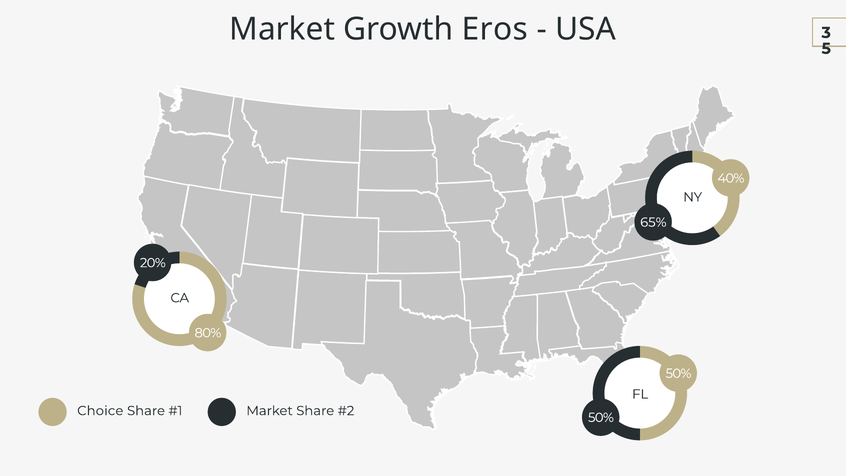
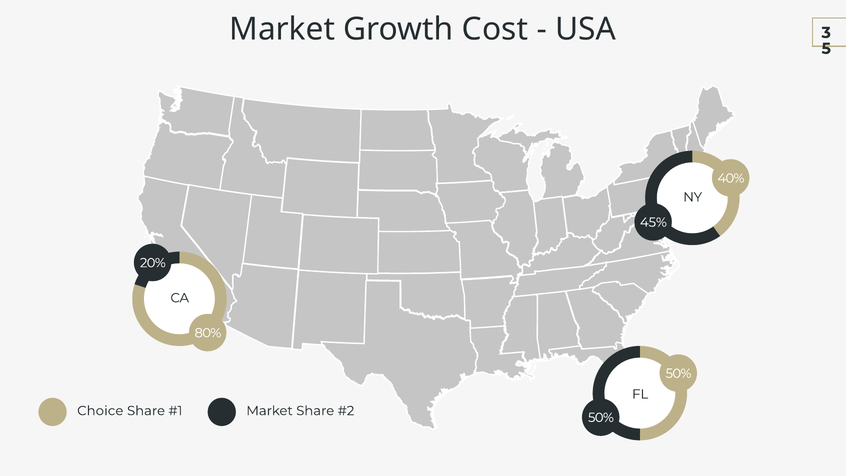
Eros: Eros -> Cost
65%: 65% -> 45%
